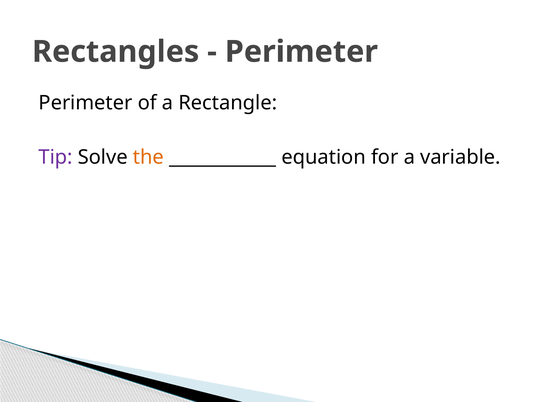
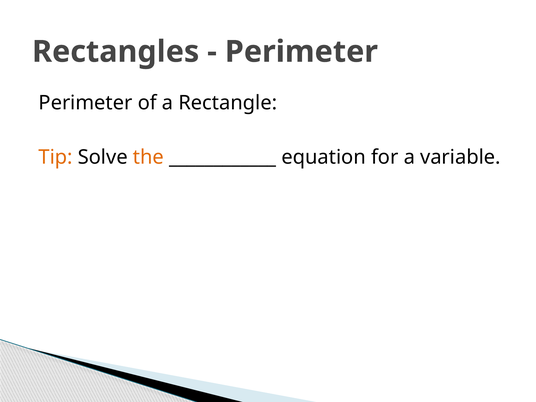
Tip colour: purple -> orange
